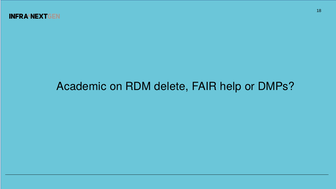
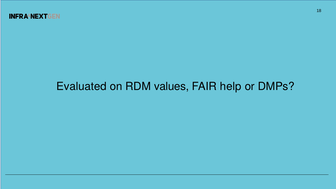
Academic: Academic -> Evaluated
delete: delete -> values
